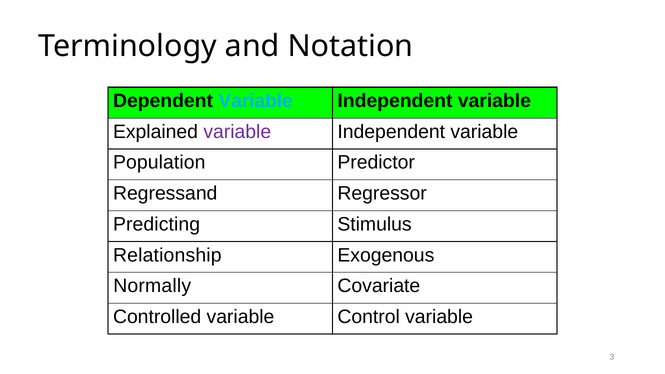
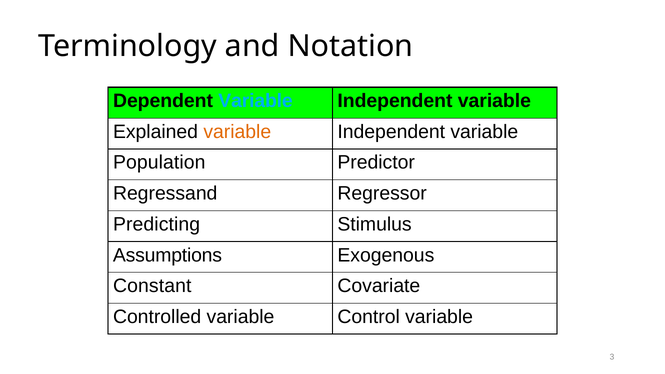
variable at (237, 132) colour: purple -> orange
Relationship: Relationship -> Assumptions
Normally: Normally -> Constant
